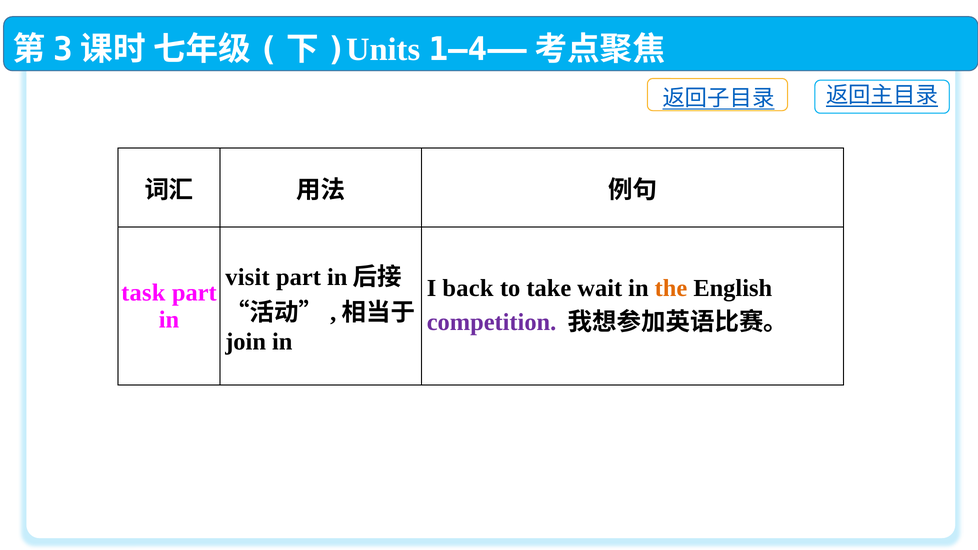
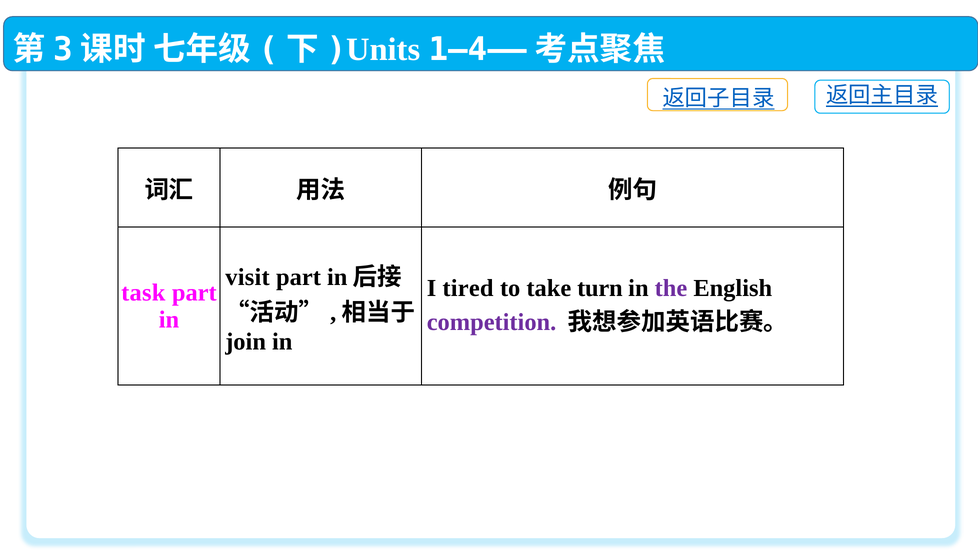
back: back -> tired
wait: wait -> turn
the colour: orange -> purple
